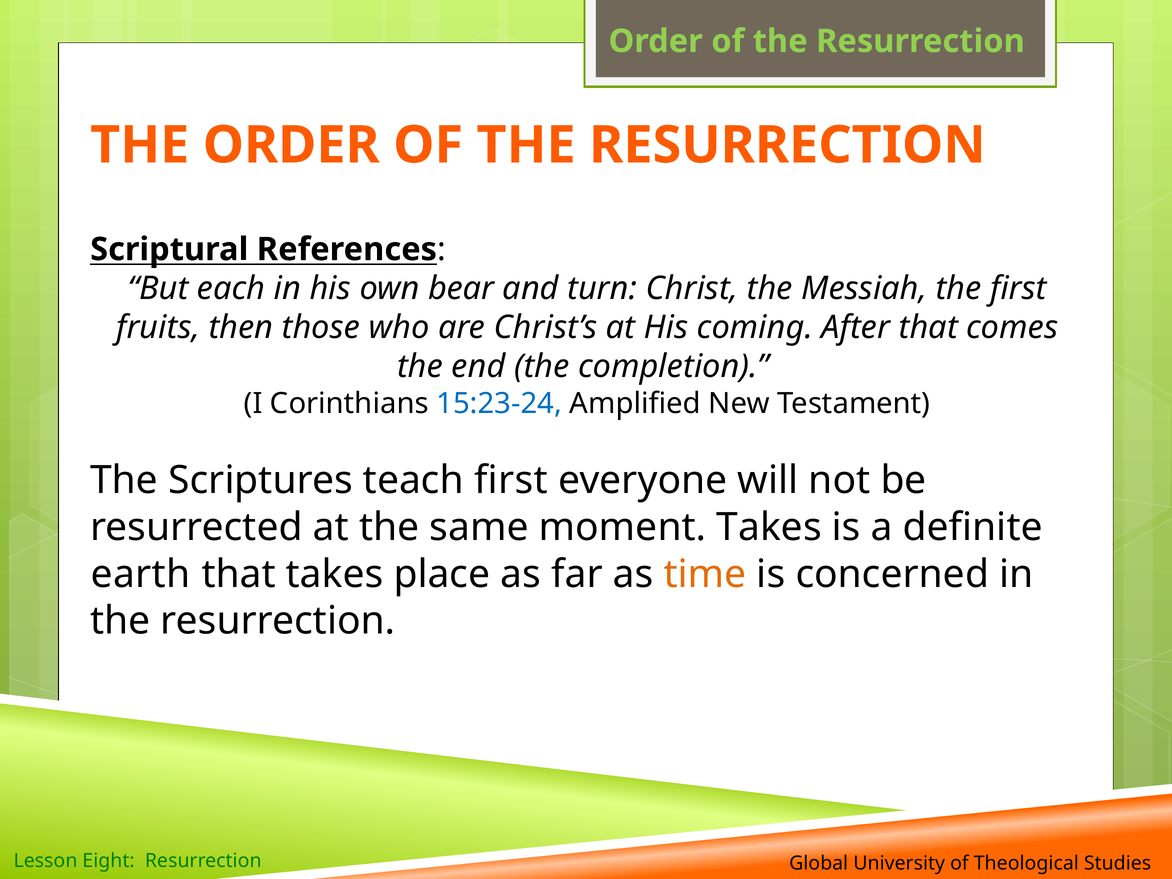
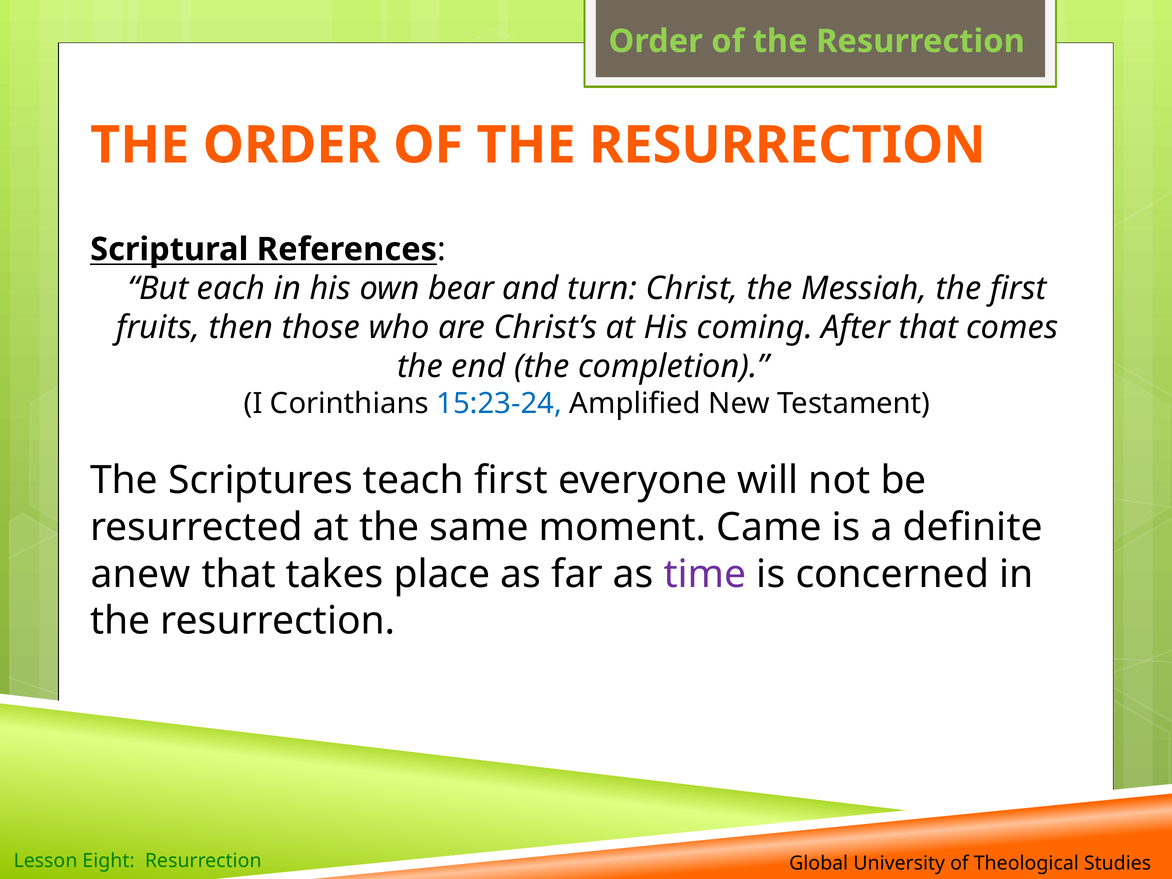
moment Takes: Takes -> Came
earth: earth -> anew
time colour: orange -> purple
